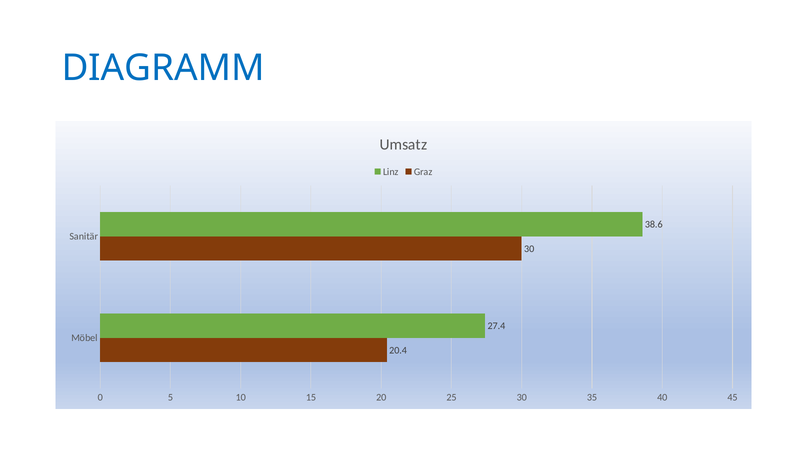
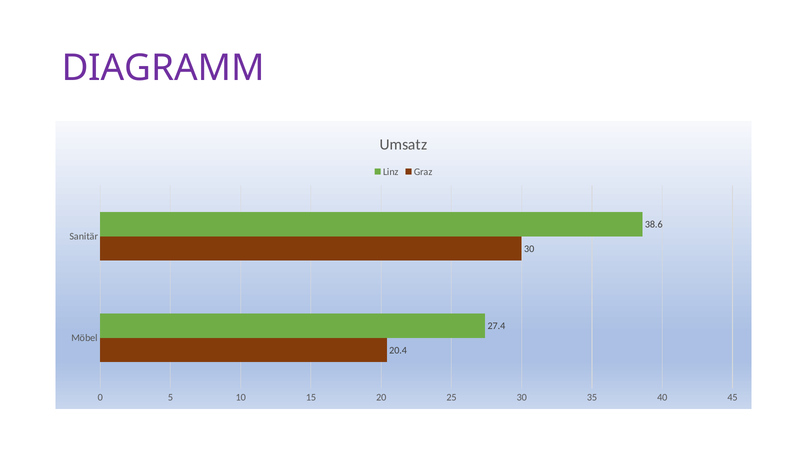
DIAGRAMM colour: blue -> purple
